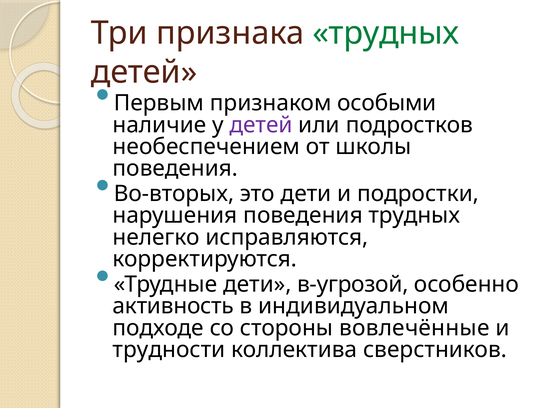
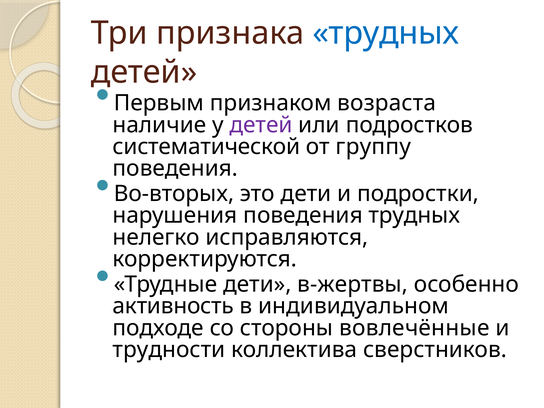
трудных at (386, 33) colour: green -> blue
особыми: особыми -> возраста
необеспечением: необеспечением -> систематической
школы: школы -> группу
в-угрозой: в-угрозой -> в-жертвы
